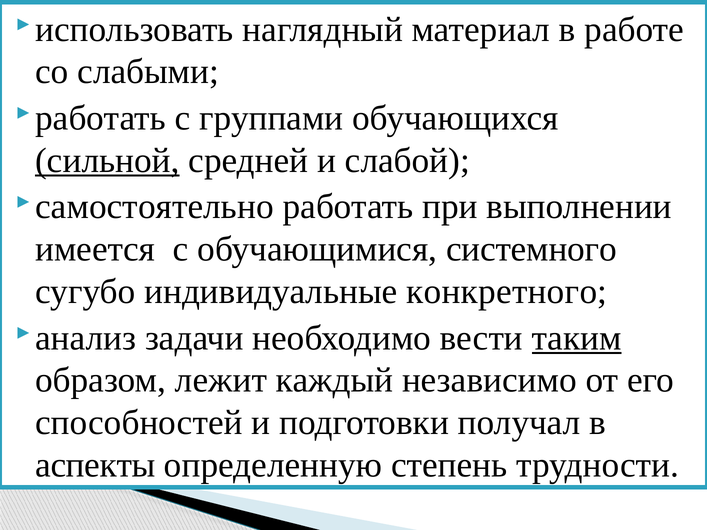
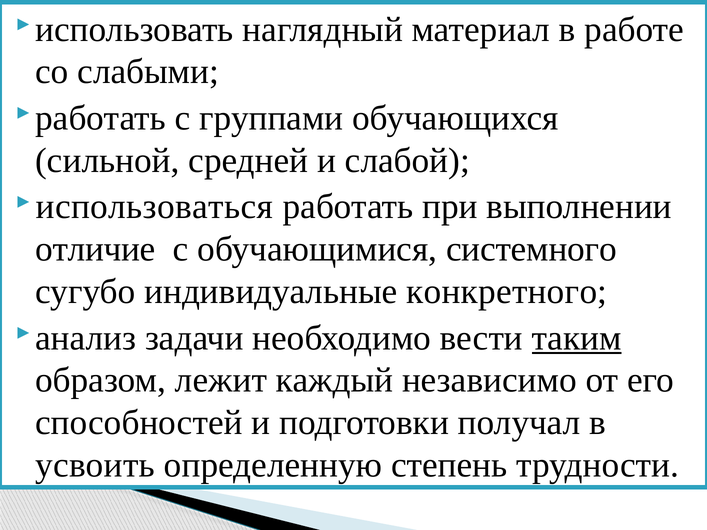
сильной underline: present -> none
самостоятельно: самостоятельно -> использоваться
имеется: имеется -> отличие
аспекты: аспекты -> усвоить
